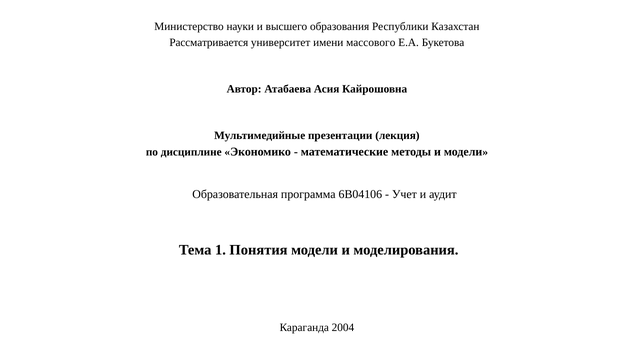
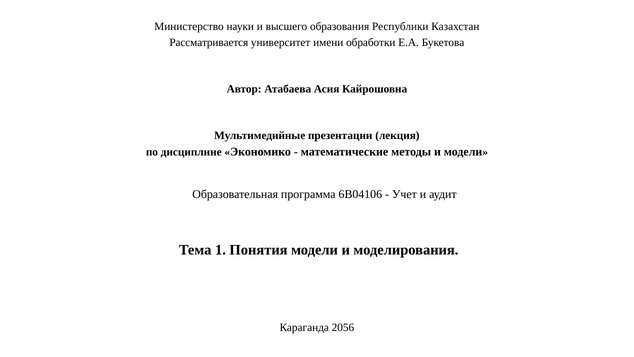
массового: массового -> обработки
2004: 2004 -> 2056
